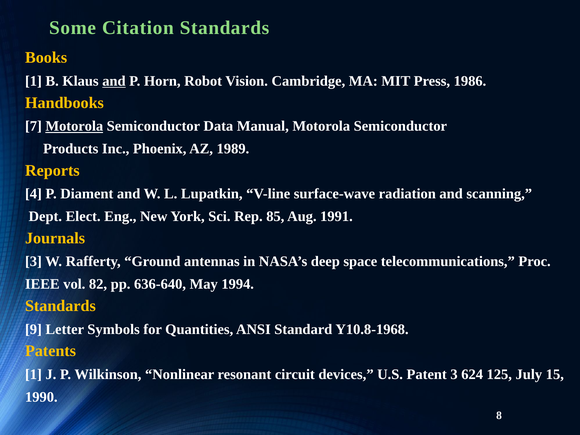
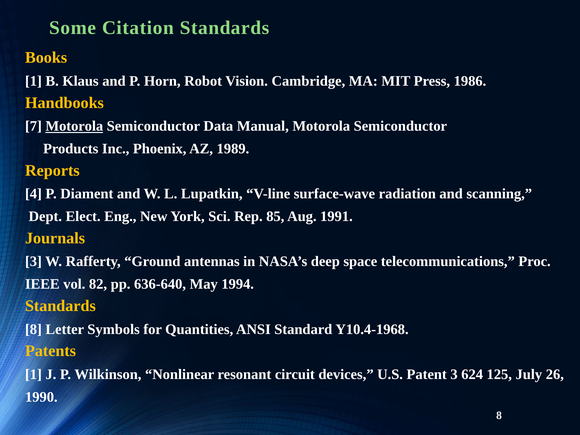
and at (114, 81) underline: present -> none
9 at (33, 329): 9 -> 8
Y10.8-1968: Y10.8-1968 -> Y10.4-1968
15: 15 -> 26
